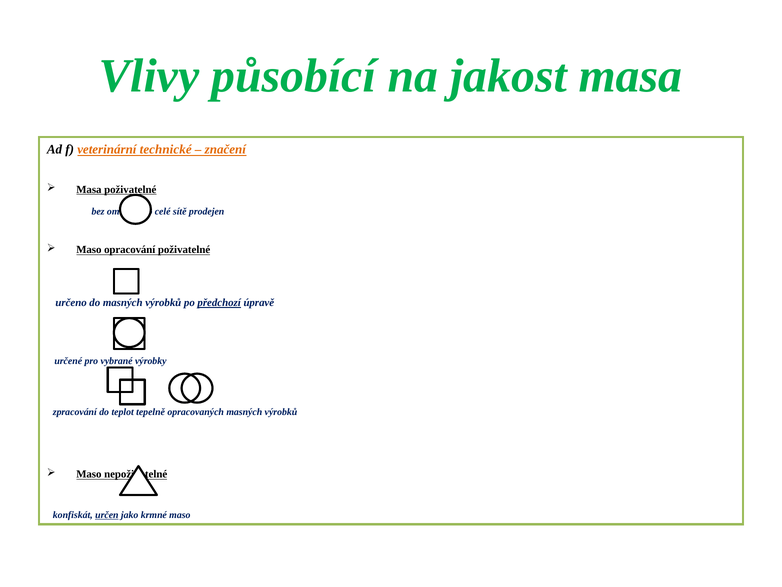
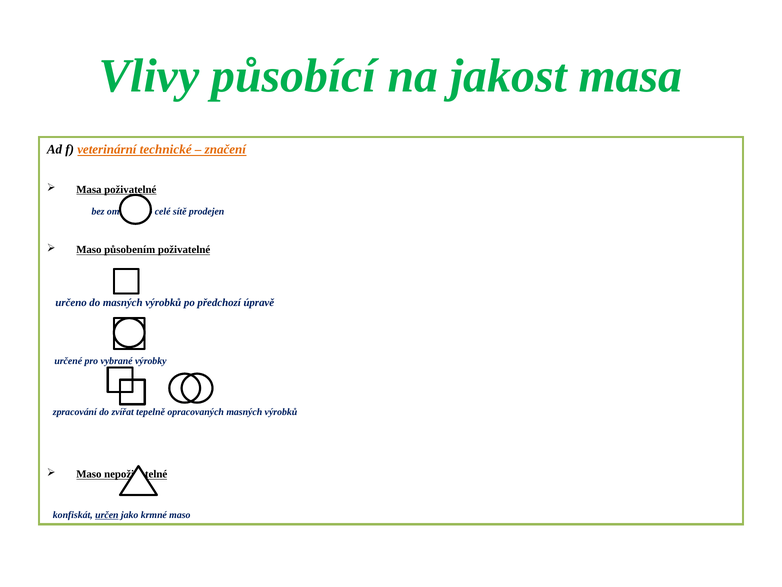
opracování: opracování -> působením
předchozí underline: present -> none
teplot: teplot -> zvířat
